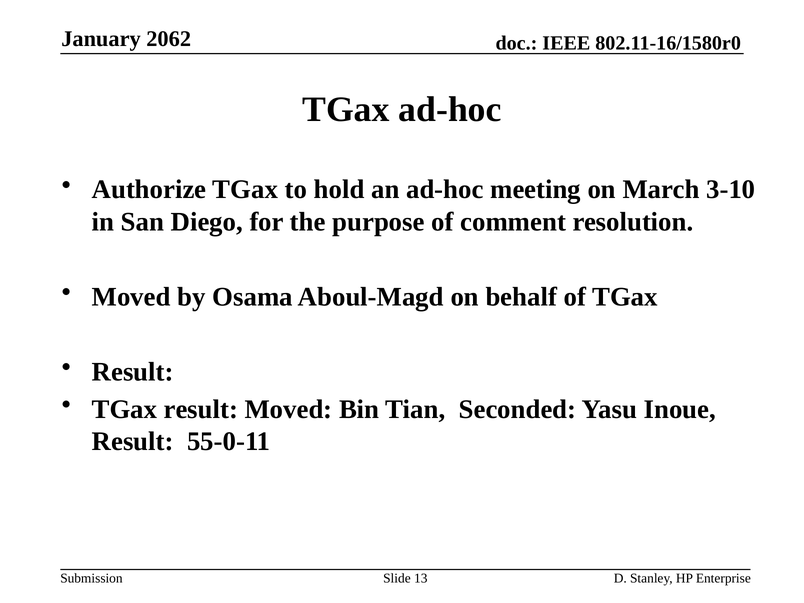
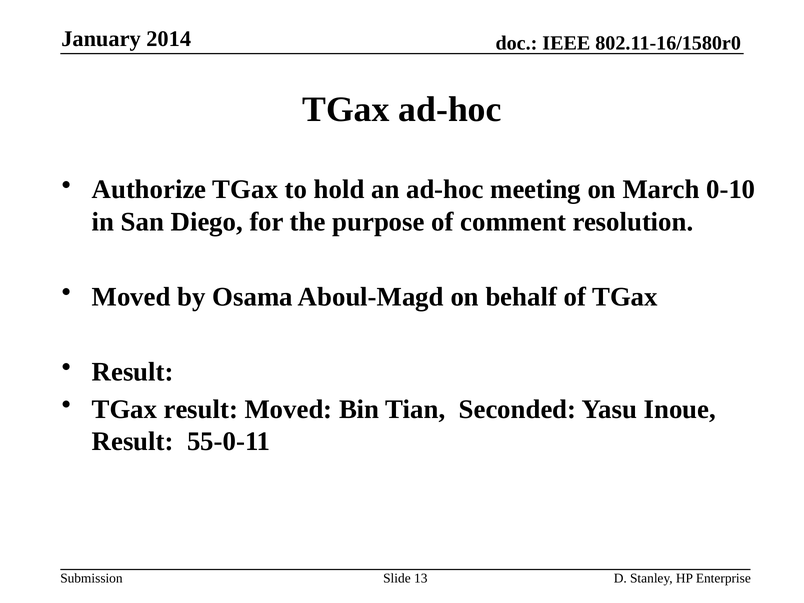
2062: 2062 -> 2014
3-10: 3-10 -> 0-10
